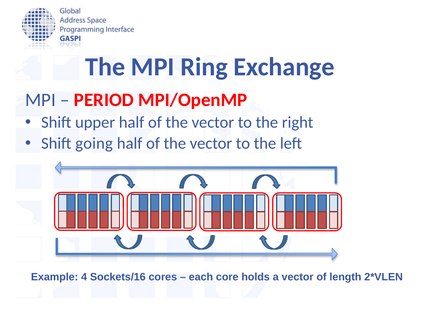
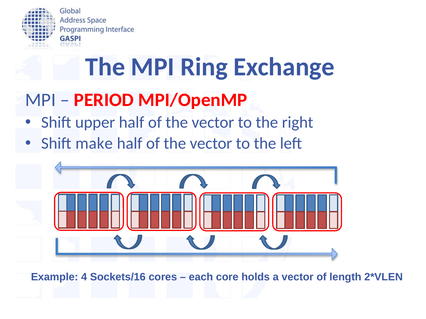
going: going -> make
